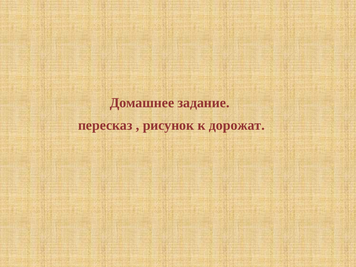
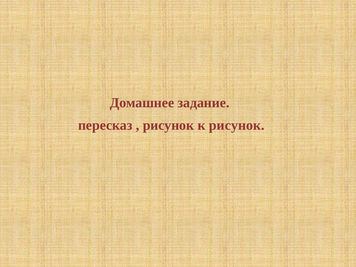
к дорожат: дорожат -> рисунок
